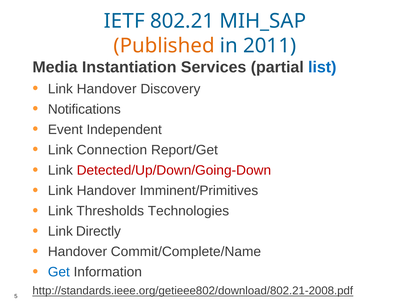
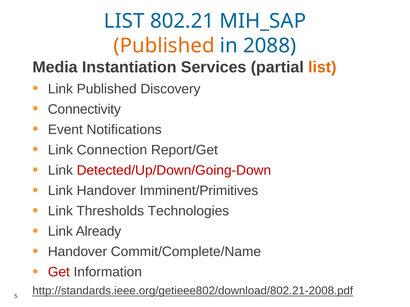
IETF at (124, 21): IETF -> LIST
2011: 2011 -> 2088
list at (322, 67) colour: blue -> orange
Handover at (107, 89): Handover -> Published
Notifications: Notifications -> Connectivity
Independent: Independent -> Notifications
Directly: Directly -> Already
Get colour: blue -> red
